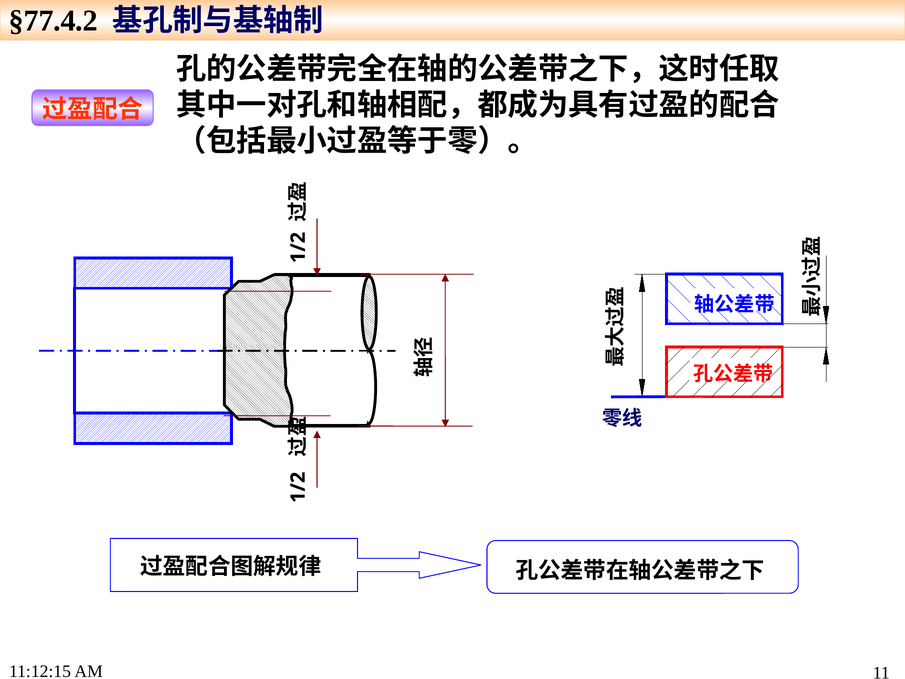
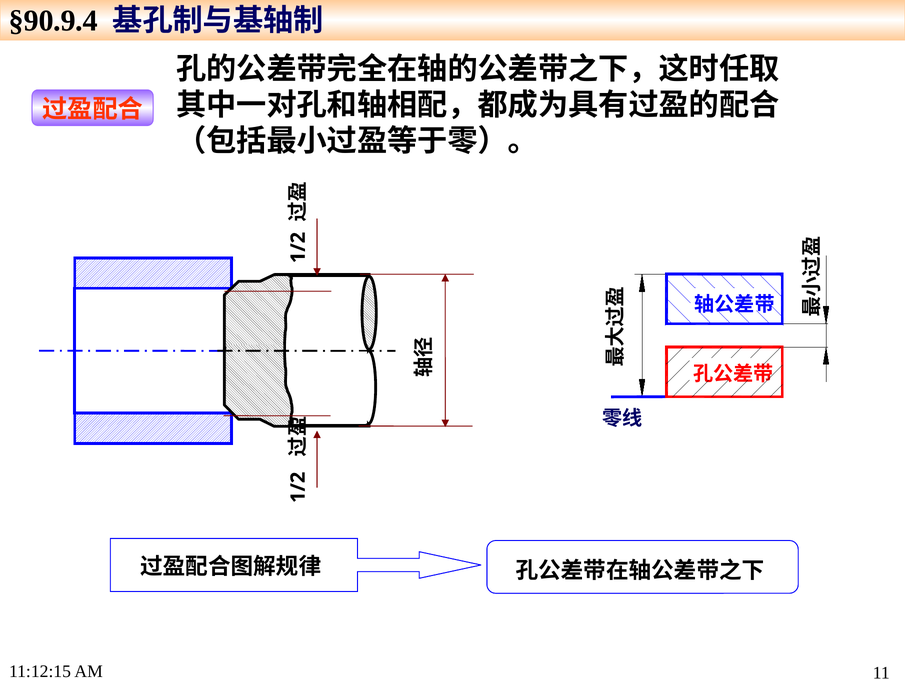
§77.4.2: §77.4.2 -> §90.9.4
